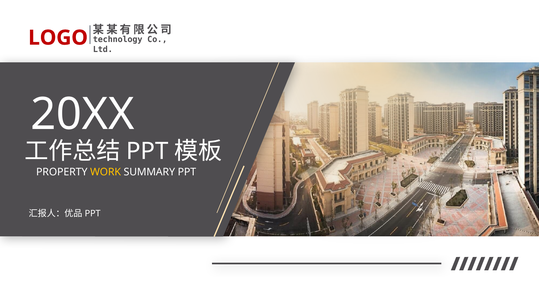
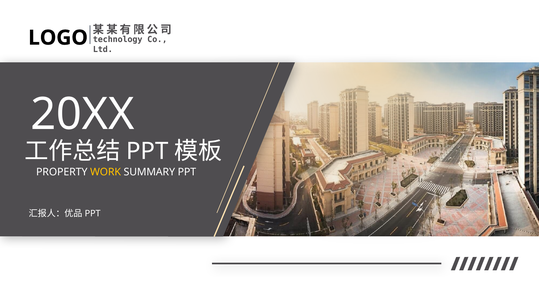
LOGO colour: red -> black
